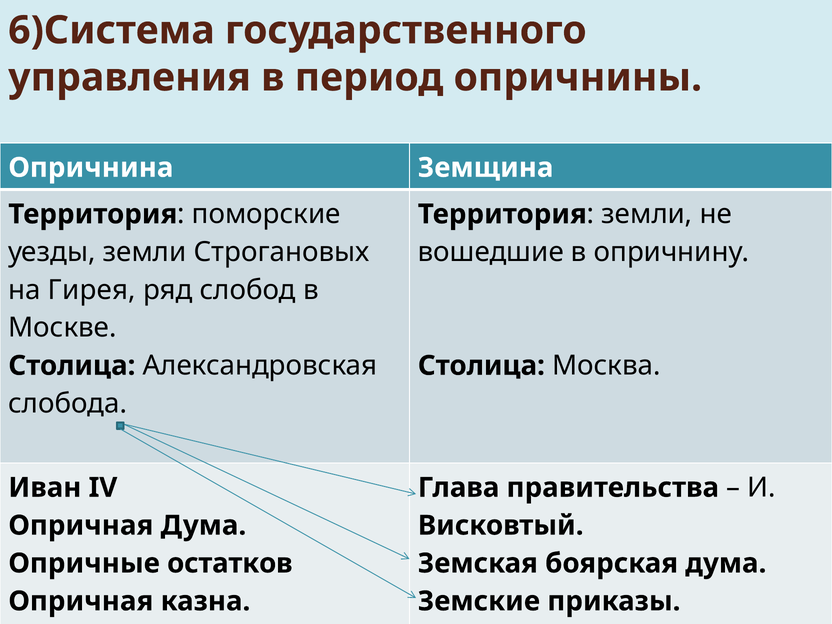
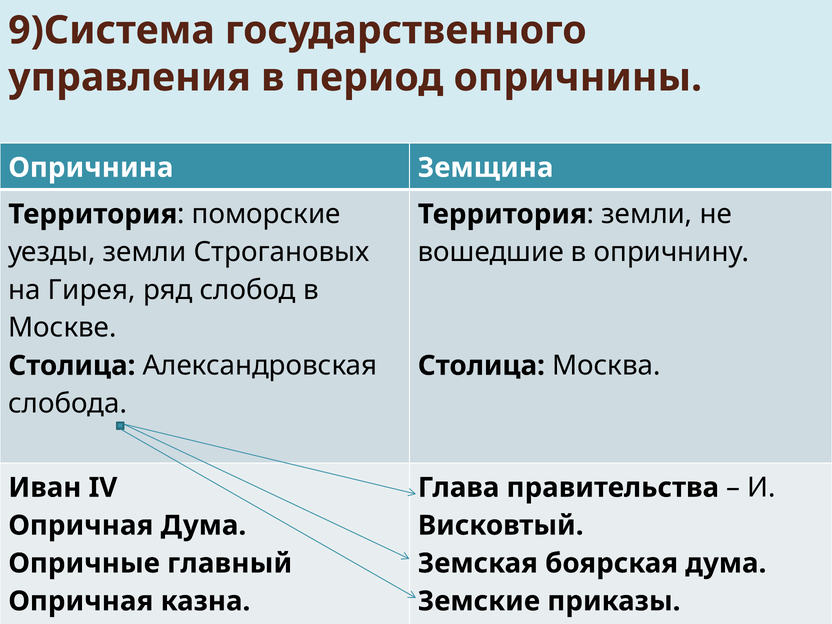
6)Система: 6)Система -> 9)Система
остатков: остатков -> главный
